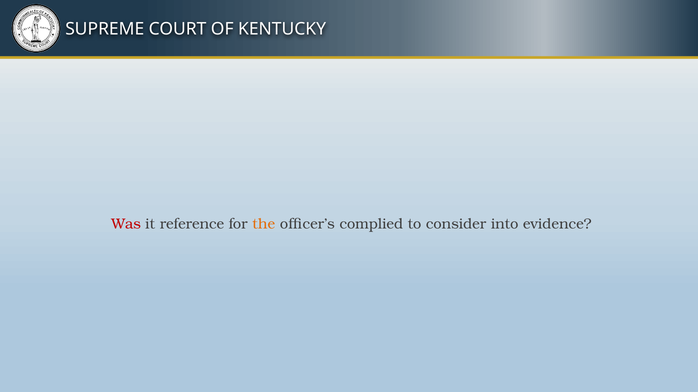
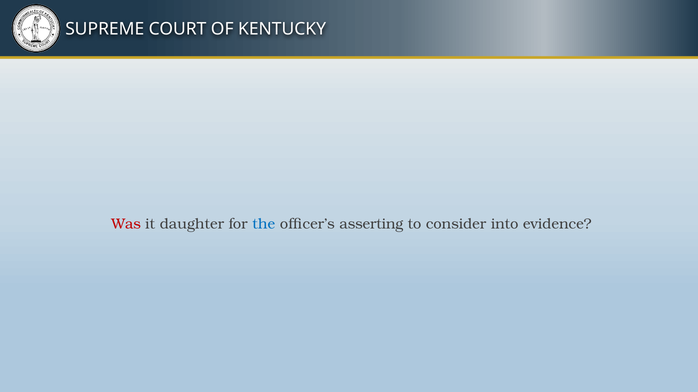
reference: reference -> daughter
the colour: orange -> blue
complied: complied -> asserting
